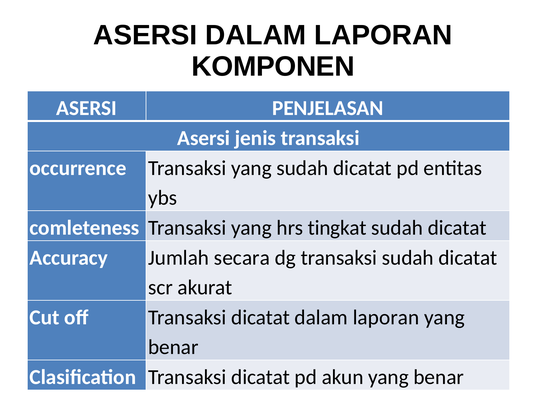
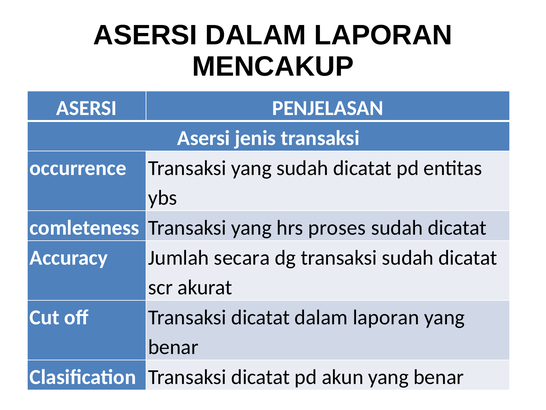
KOMPONEN: KOMPONEN -> MENCAKUP
tingkat: tingkat -> proses
